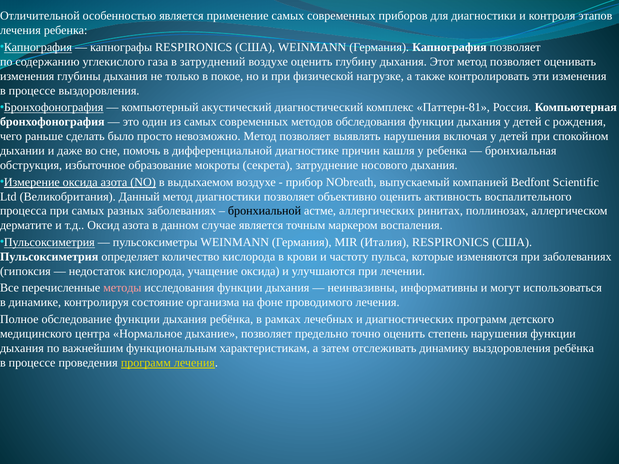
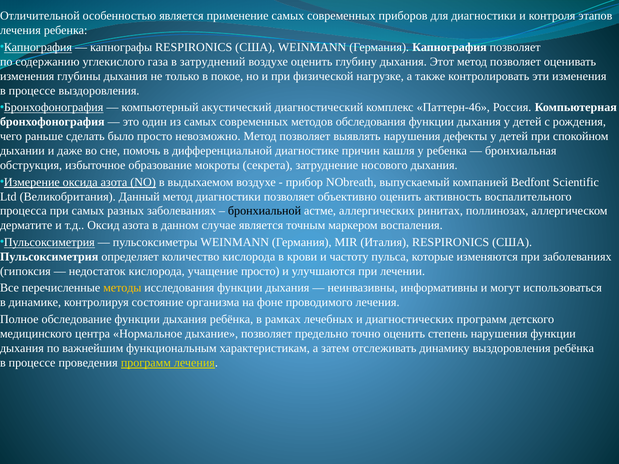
Паттерн-81: Паттерн-81 -> Паттерн-46
включая: включая -> дефекты
учащение оксида: оксида -> просто
методы colour: pink -> yellow
